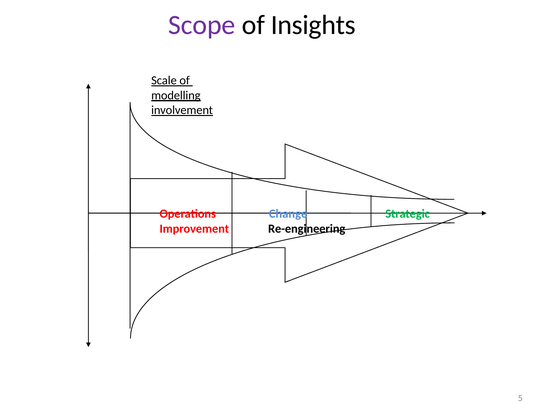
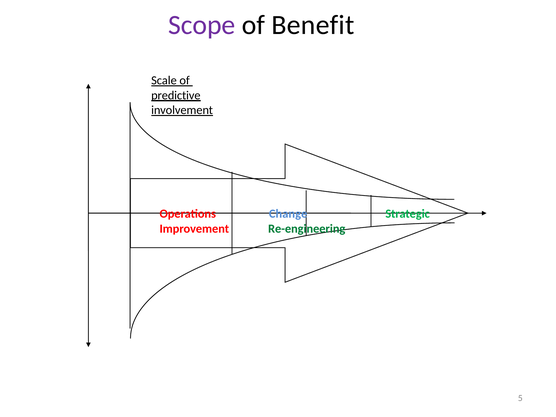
Insights: Insights -> Benefit
modelling: modelling -> predictive
Re-engineering colour: black -> green
